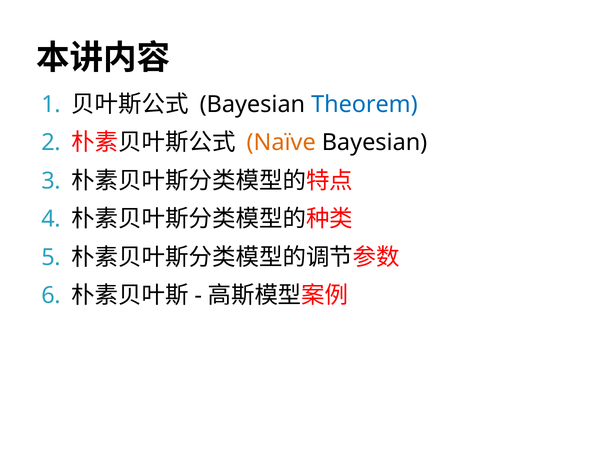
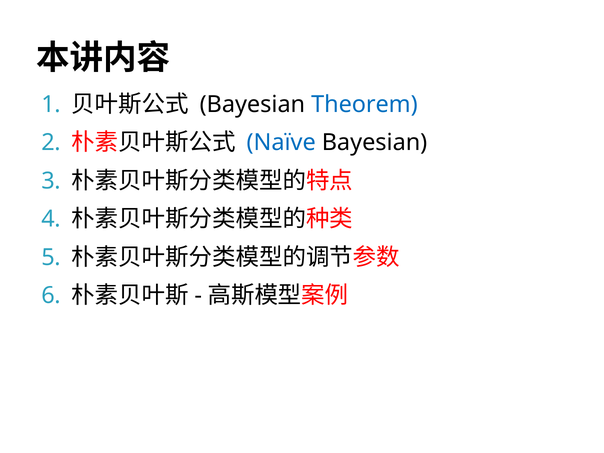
Naïve colour: orange -> blue
